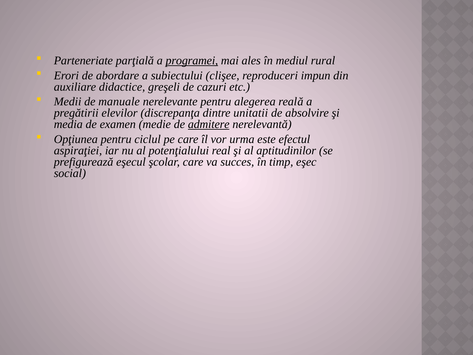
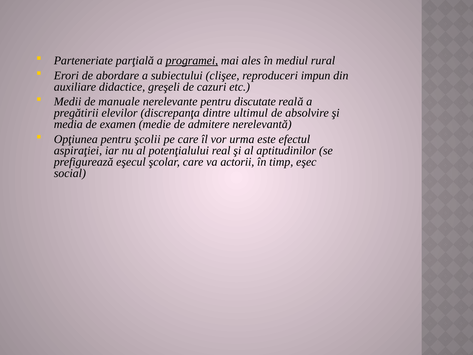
alegerea: alegerea -> discutate
unitatii: unitatii -> ultimul
admitere underline: present -> none
ciclul: ciclul -> şcolii
succes: succes -> actorii
